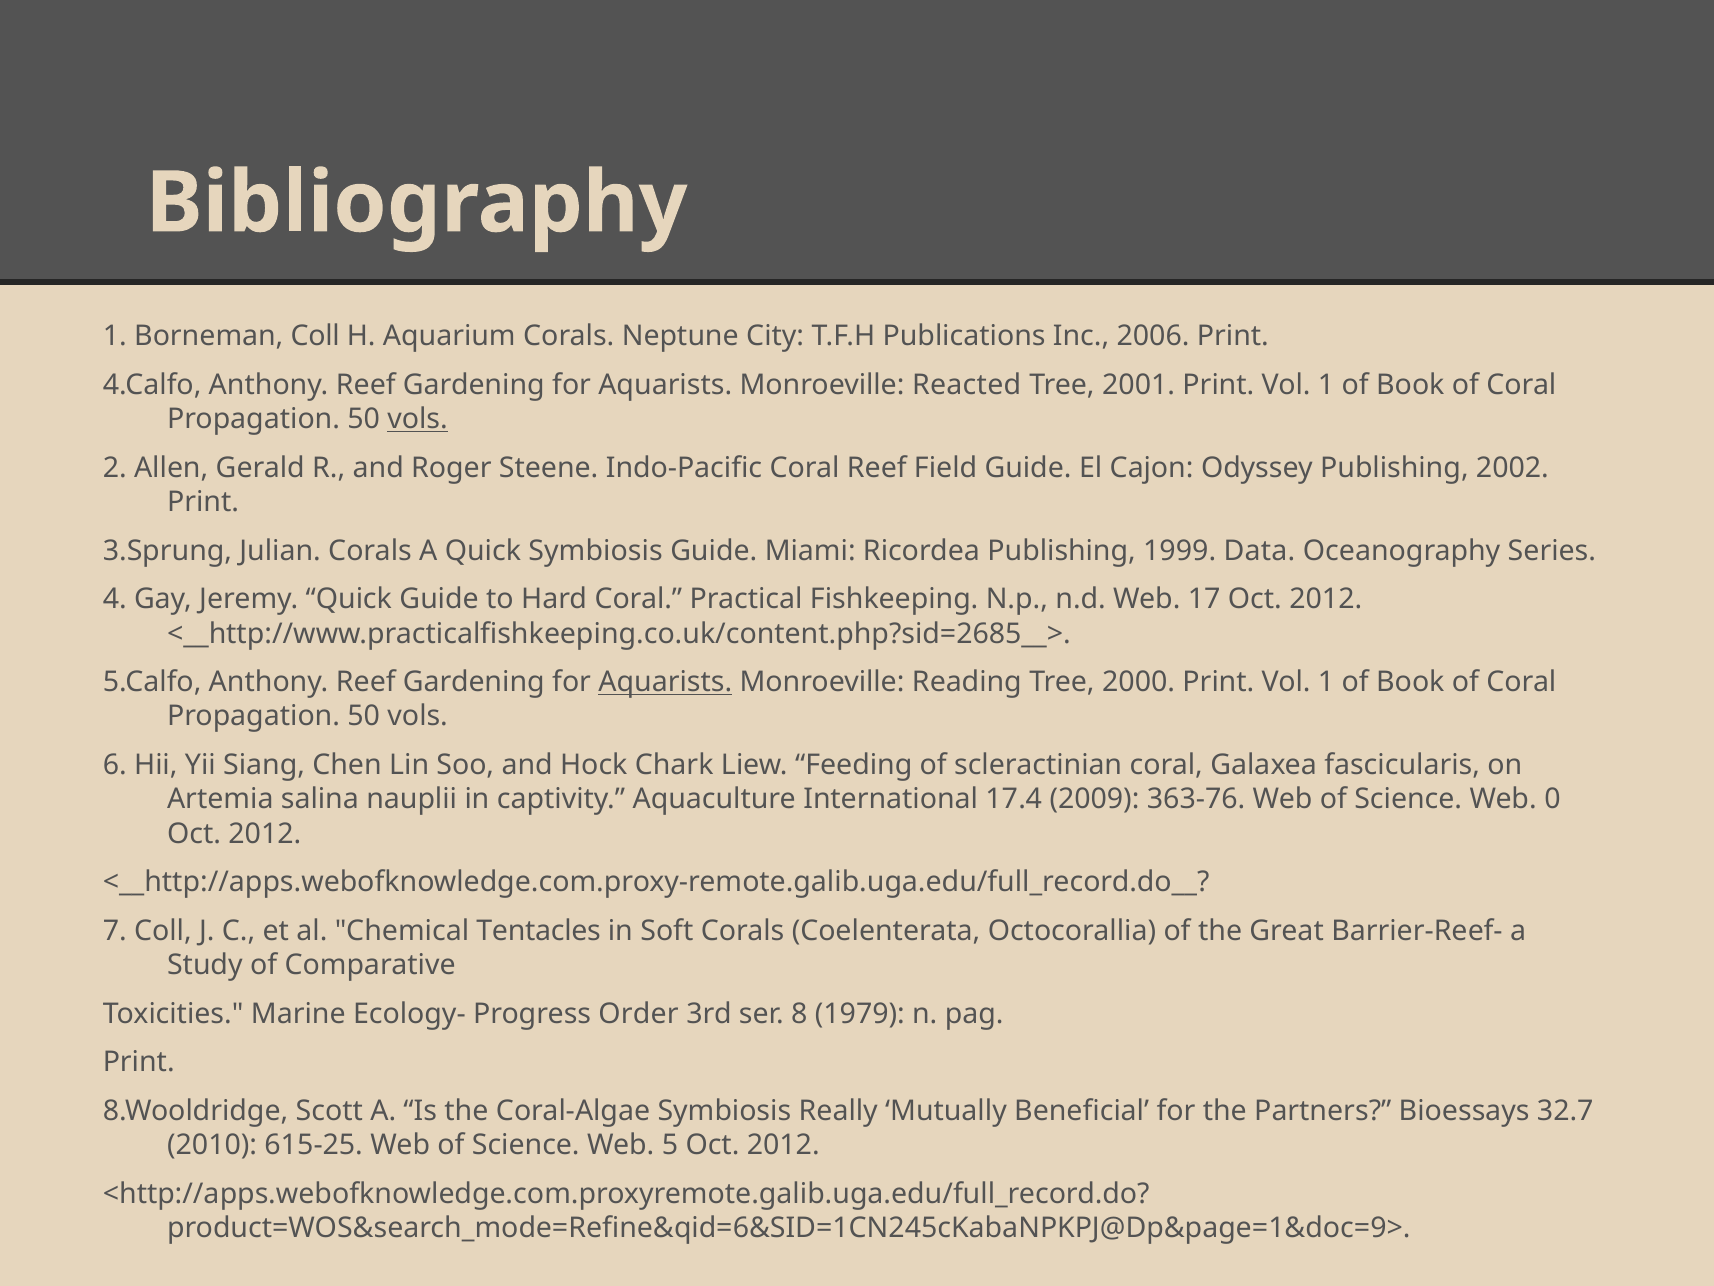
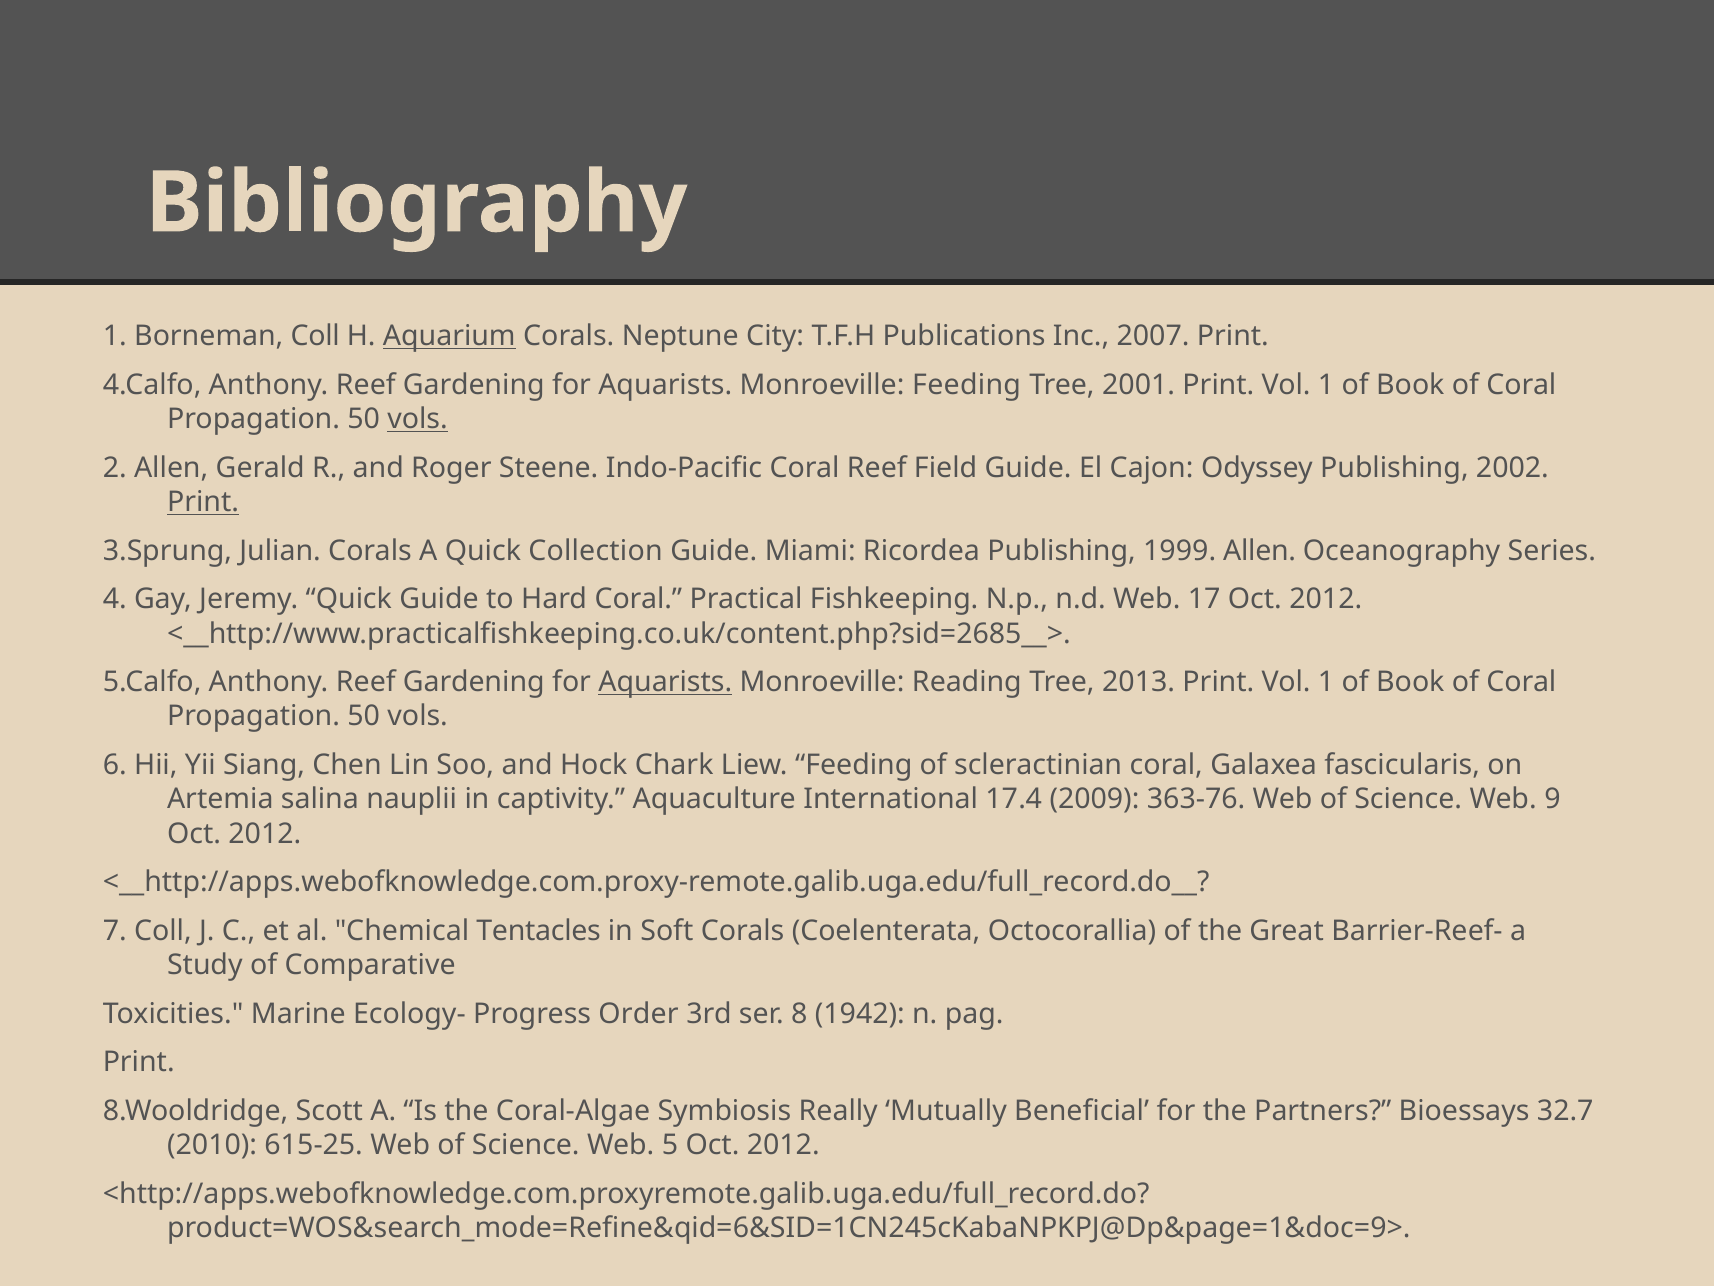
Aquarium underline: none -> present
2006: 2006 -> 2007
Monroeville Reacted: Reacted -> Feeding
Print at (203, 502) underline: none -> present
Quick Symbiosis: Symbiosis -> Collection
1999 Data: Data -> Allen
2000: 2000 -> 2013
0: 0 -> 9
1979: 1979 -> 1942
